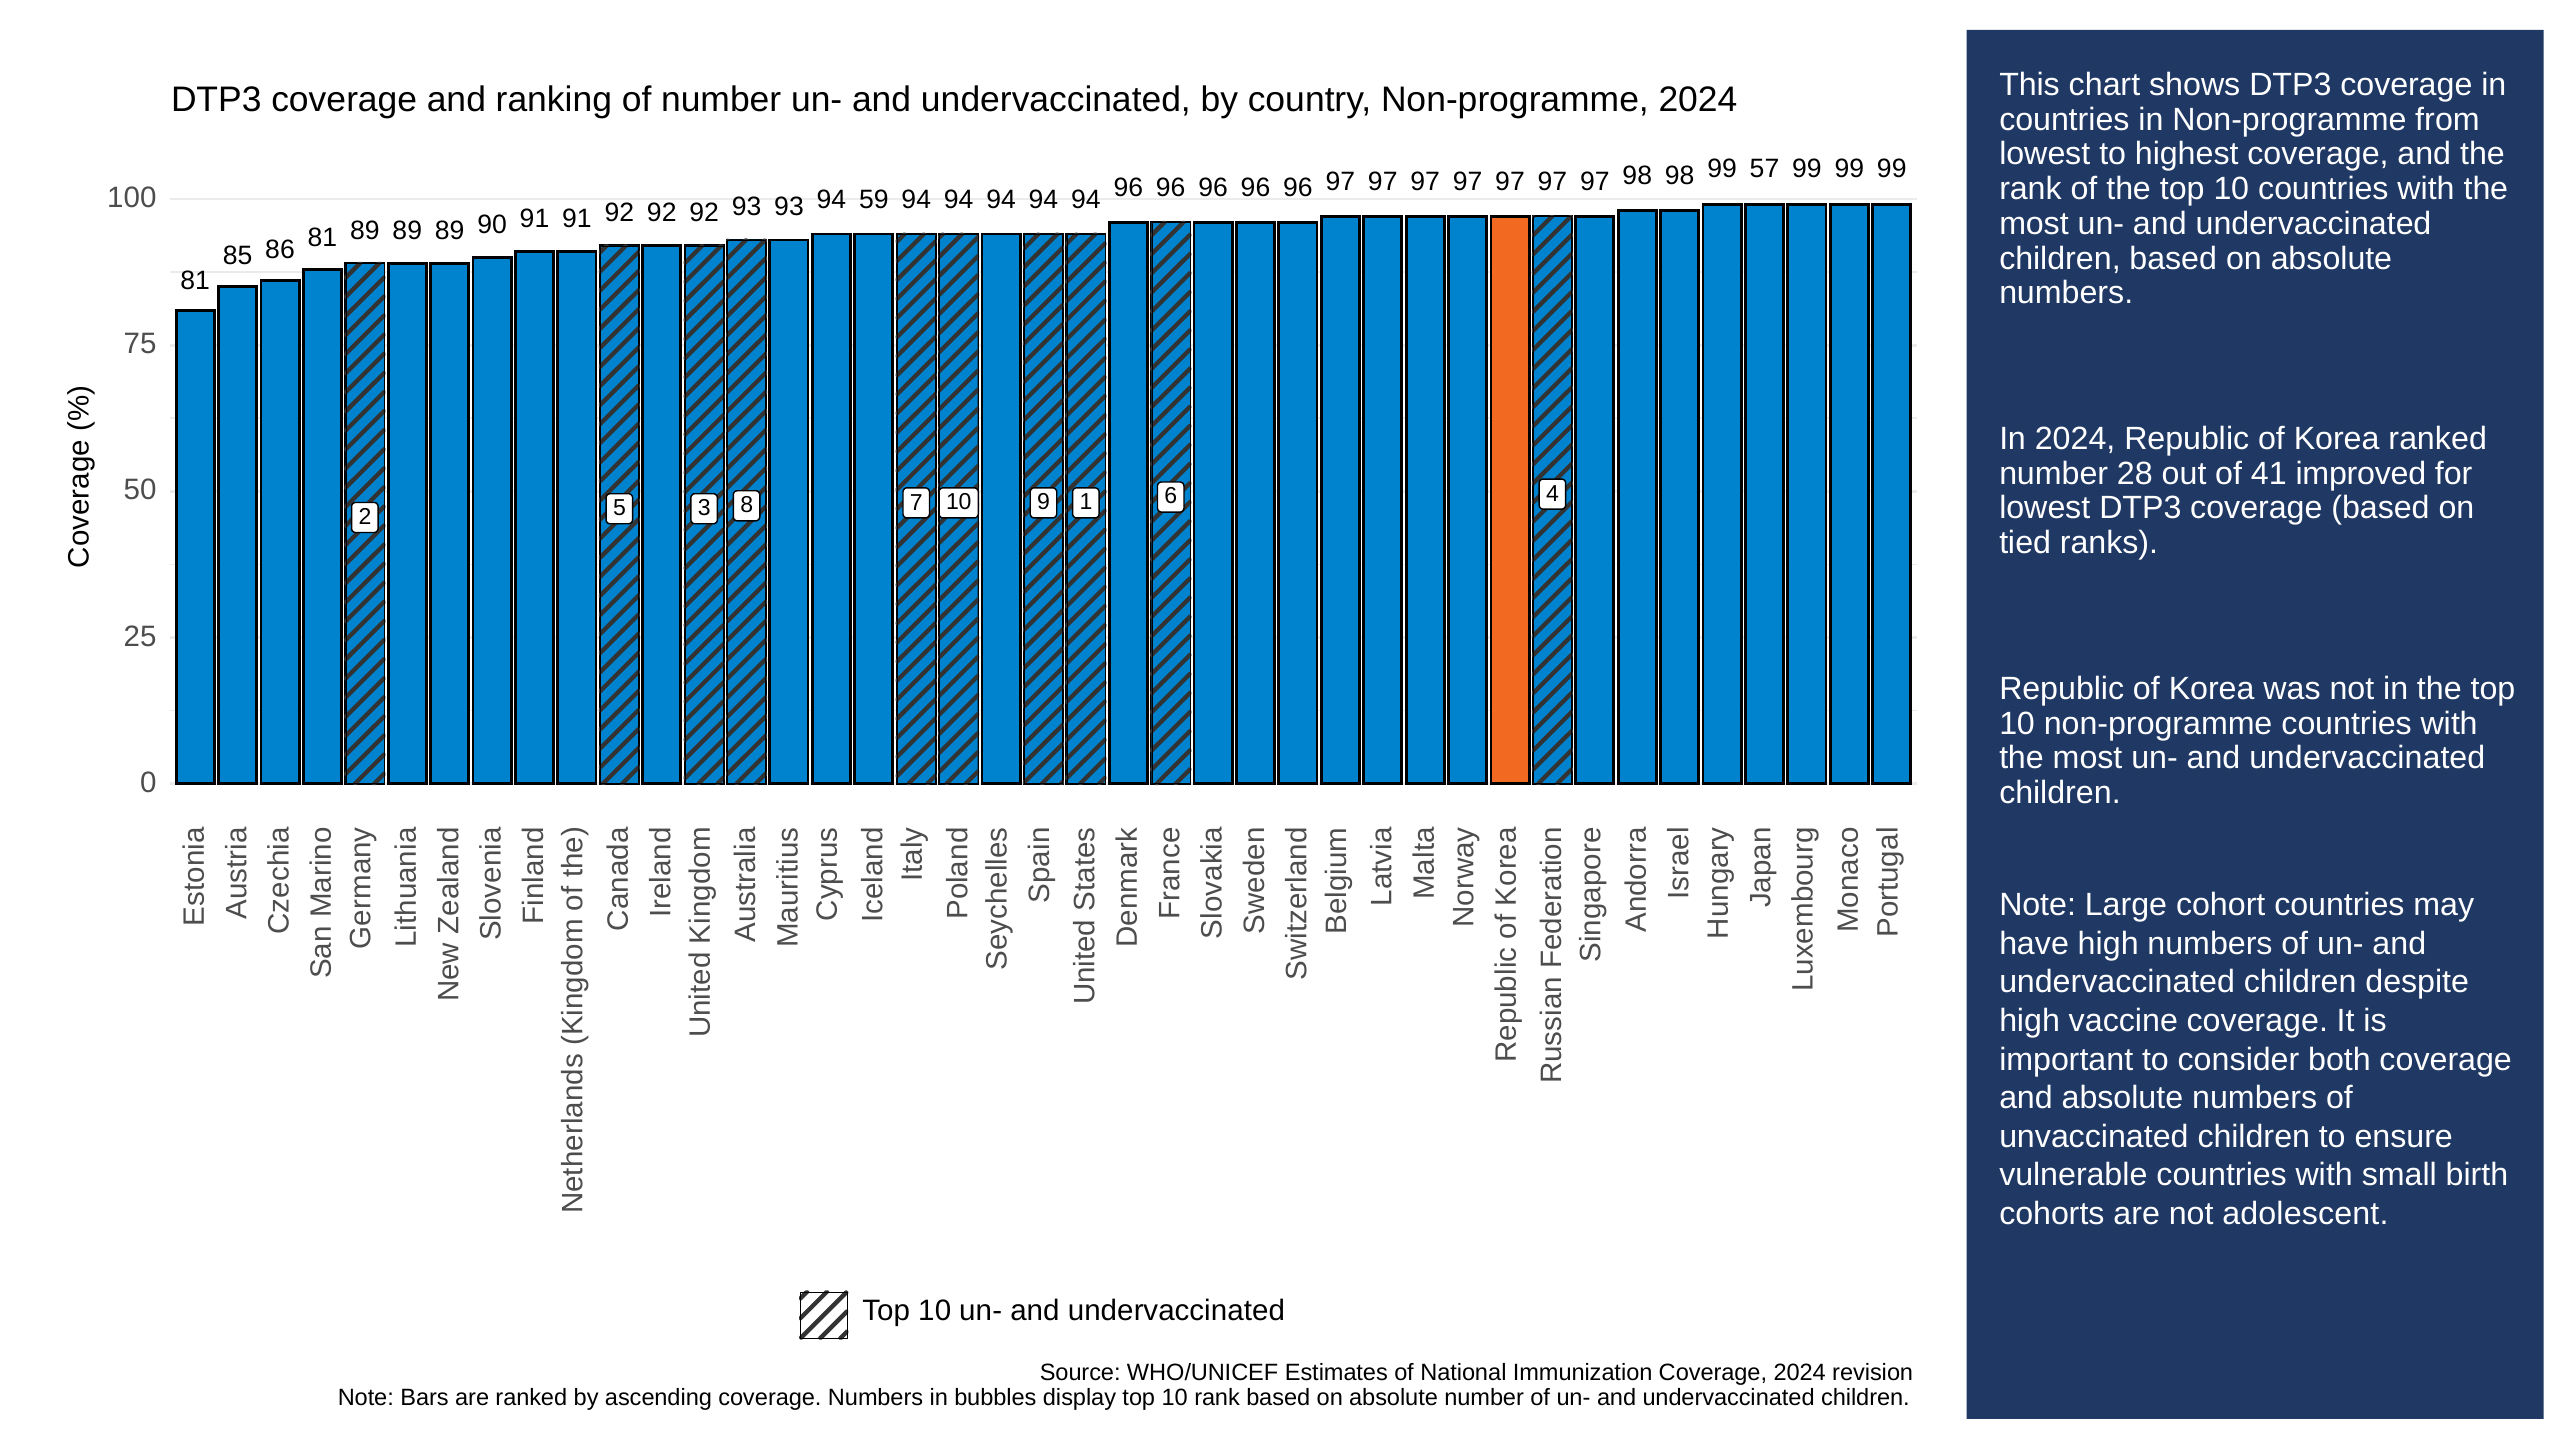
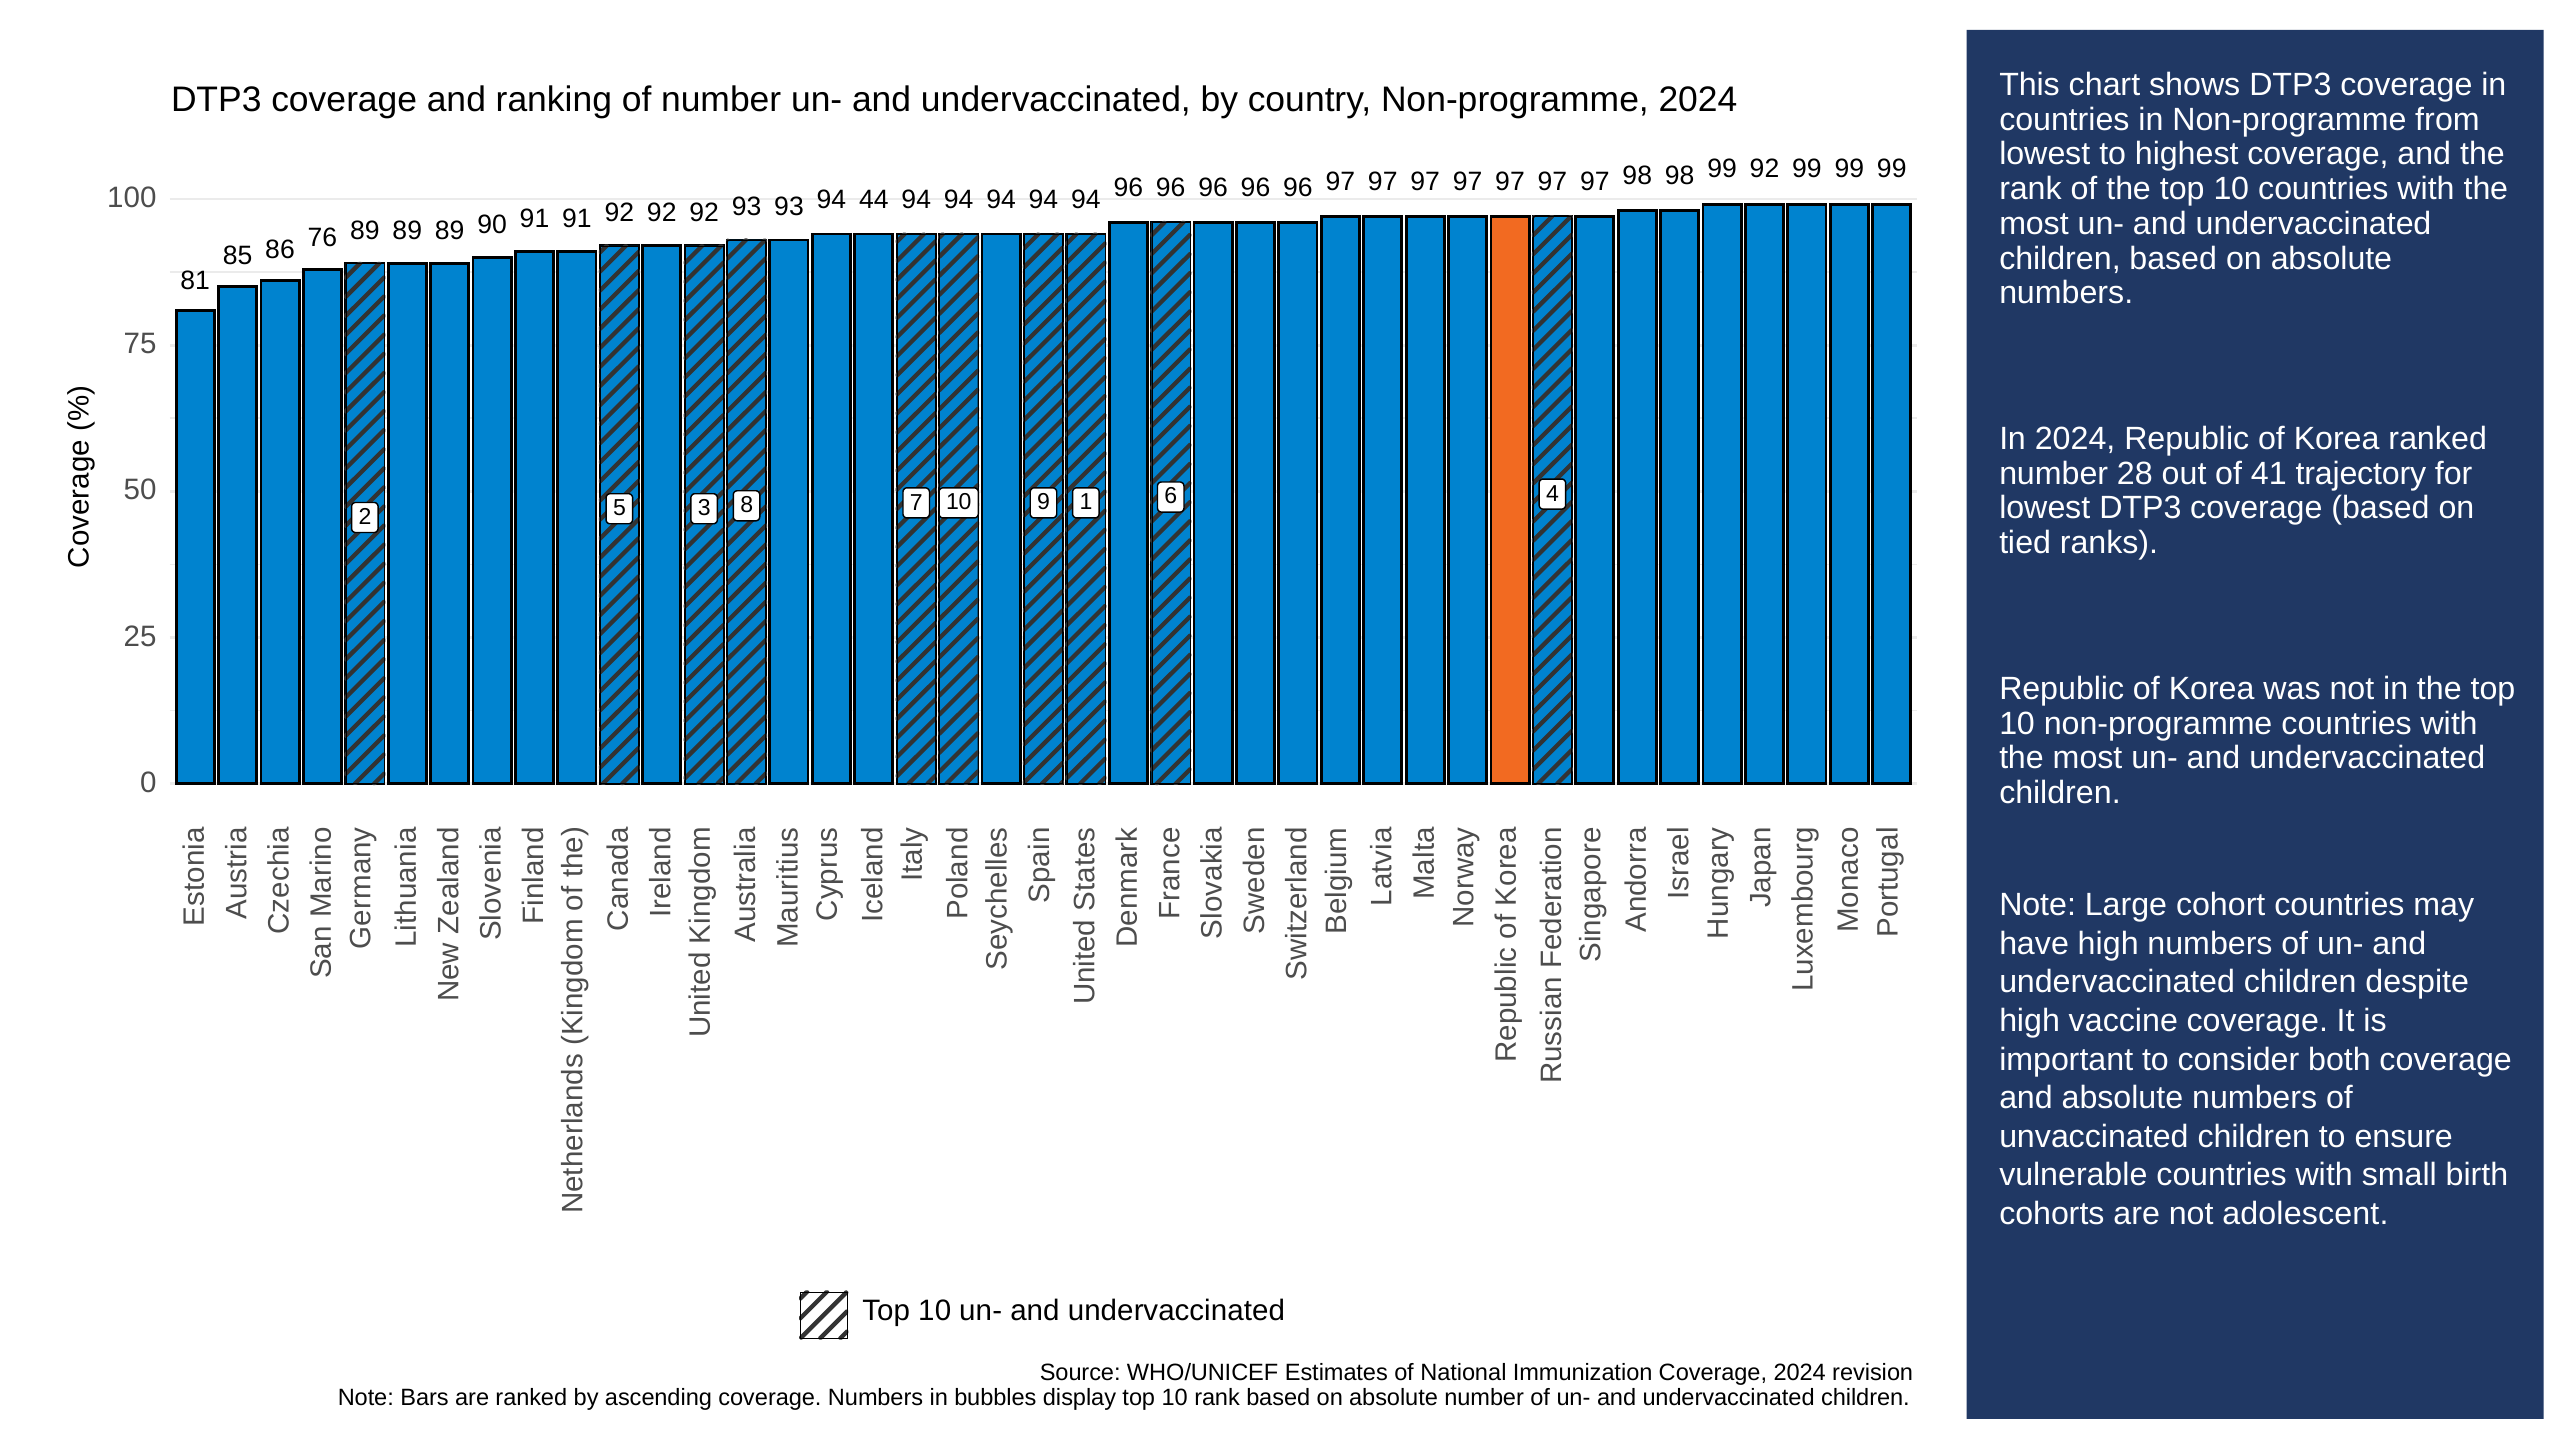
98 57: 57 -> 92
59: 59 -> 44
86 81: 81 -> 76
improved: improved -> trajectory
